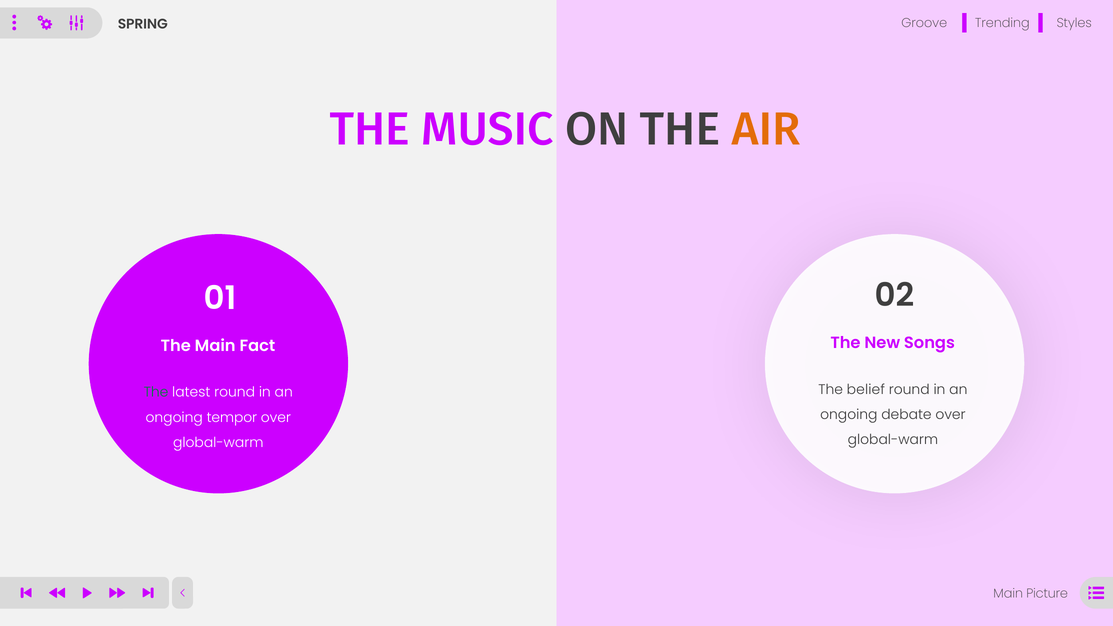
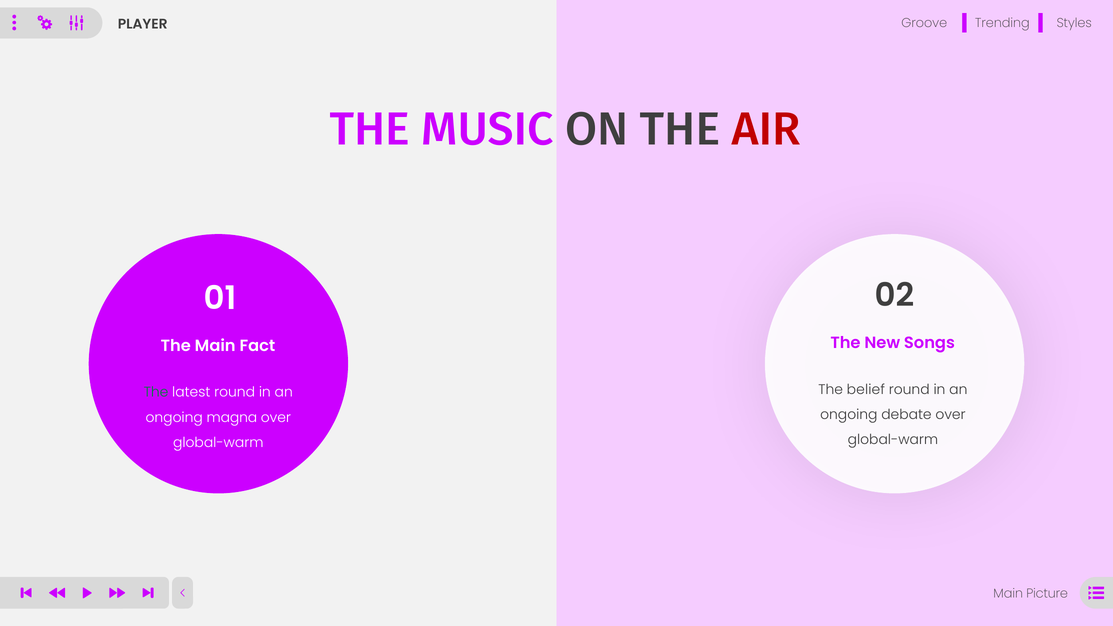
SPRING: SPRING -> PLAYER
AIR colour: orange -> red
tempor: tempor -> magna
